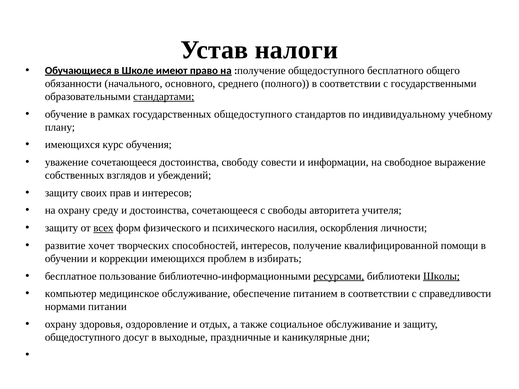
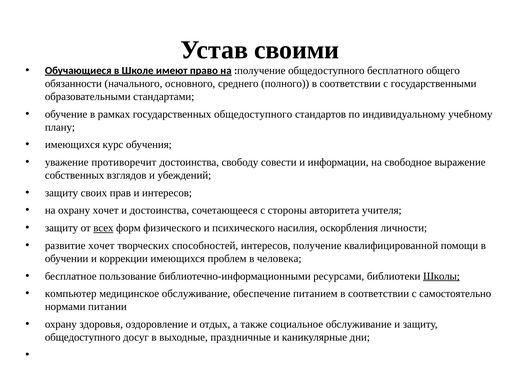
налоги: налоги -> своими
стандартами underline: present -> none
уважение сочетающееся: сочетающееся -> противоречит
охрану среду: среду -> хочет
свободы: свободы -> стороны
избирать: избирать -> человека
ресурсами underline: present -> none
справедливости: справедливости -> самостоятельно
